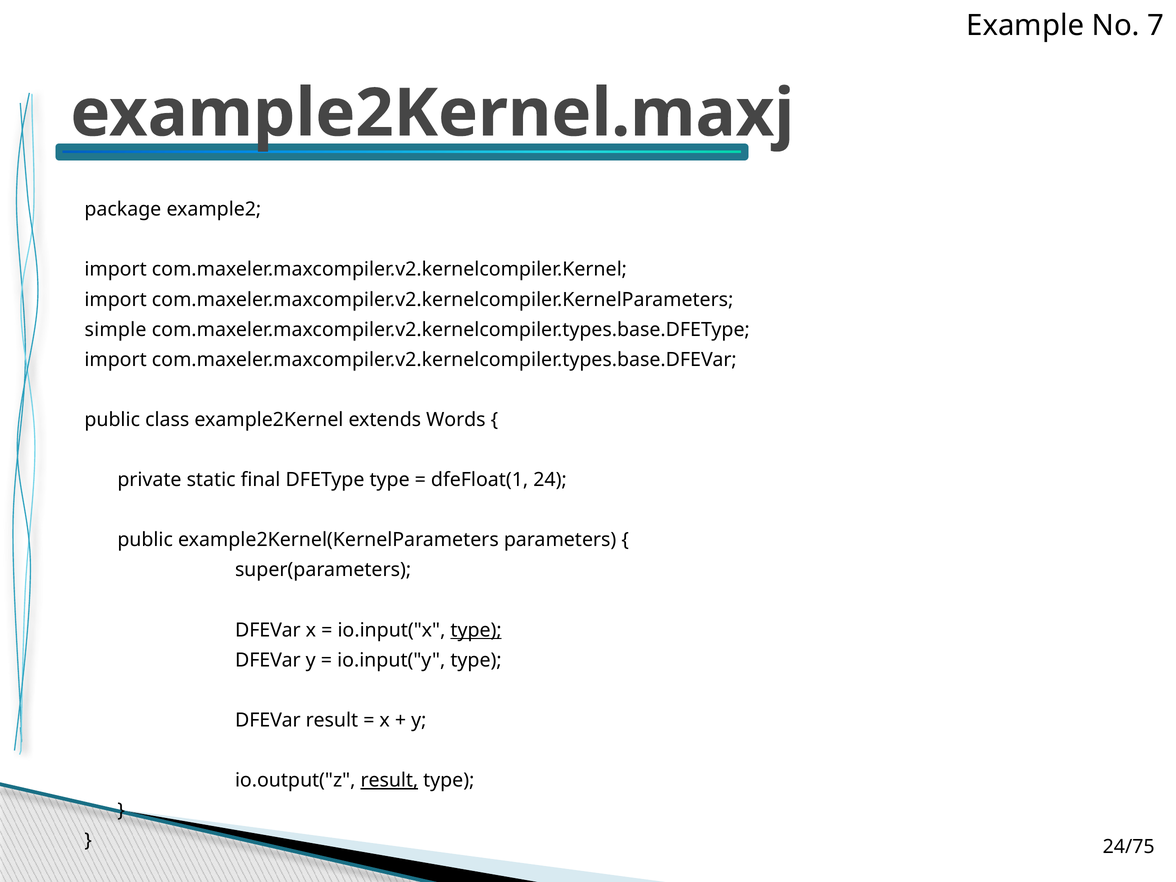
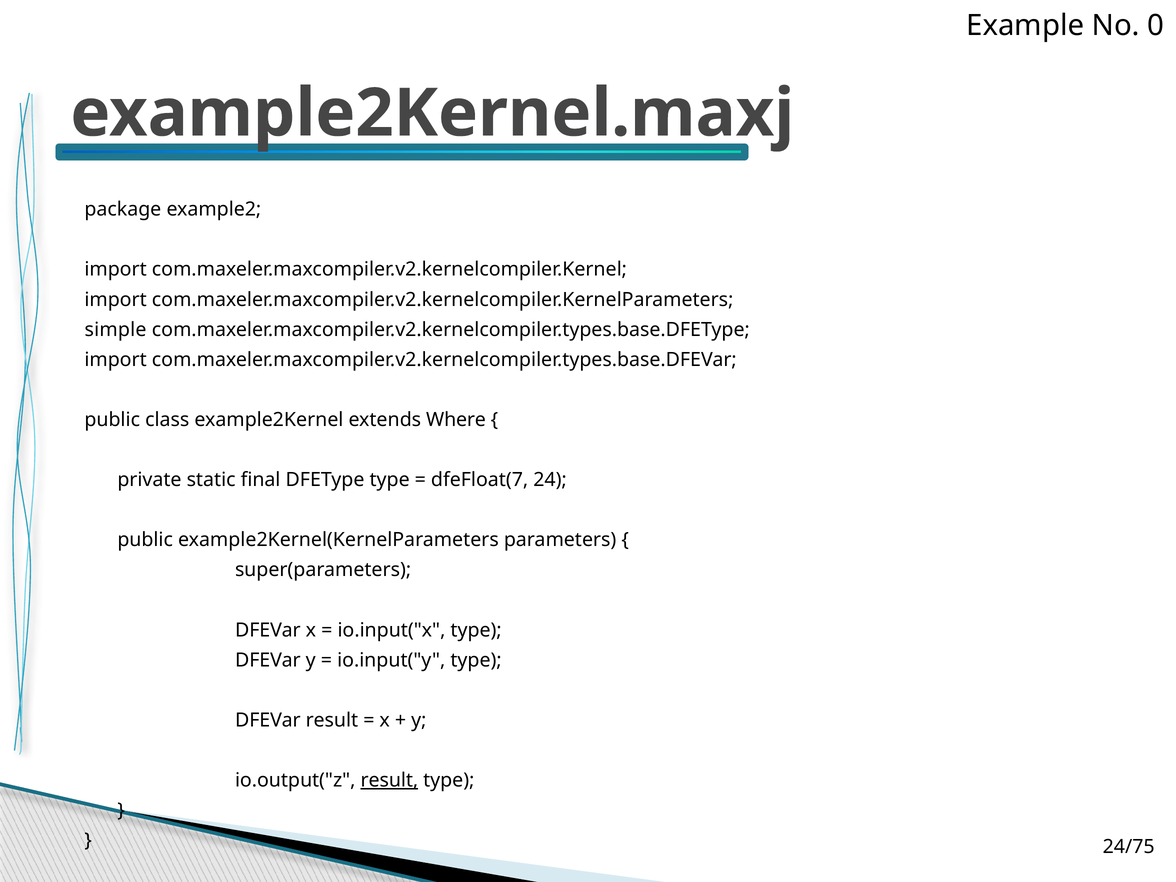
7: 7 -> 0
Words: Words -> Where
dfeFloat(1: dfeFloat(1 -> dfeFloat(7
type at (476, 630) underline: present -> none
